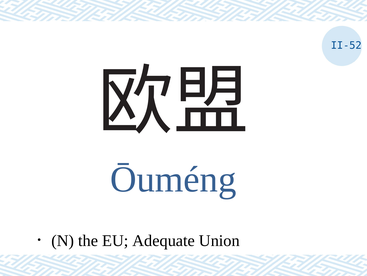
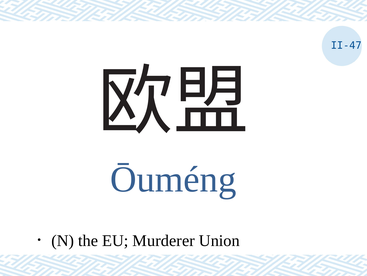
II-52: II-52 -> II-47
Adequate: Adequate -> Murderer
